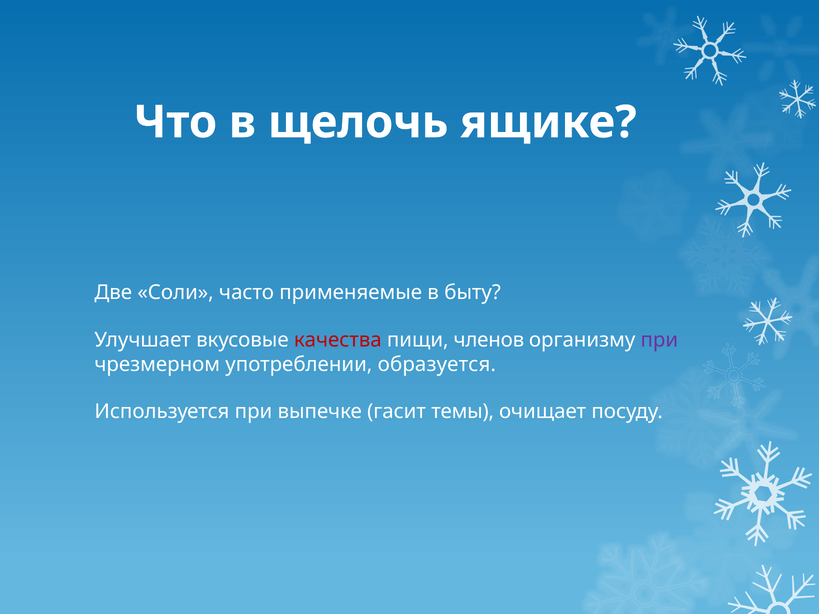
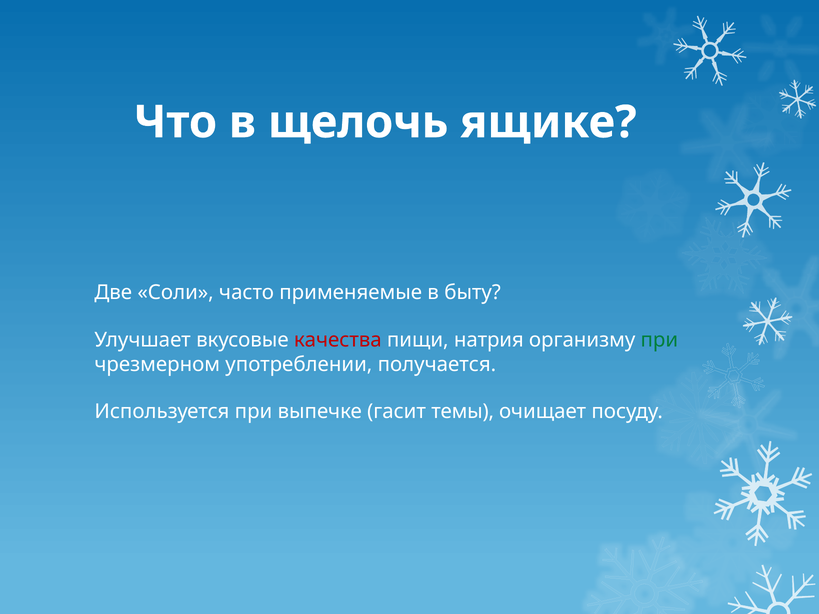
членов: членов -> натрия
при at (659, 340) colour: purple -> green
образуется: образуется -> получается
